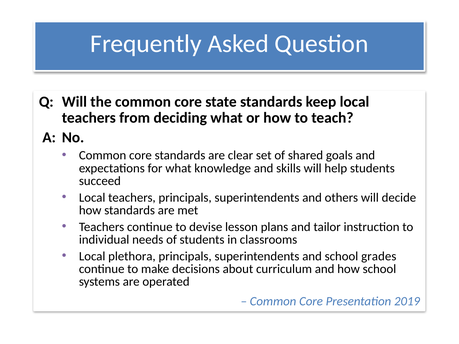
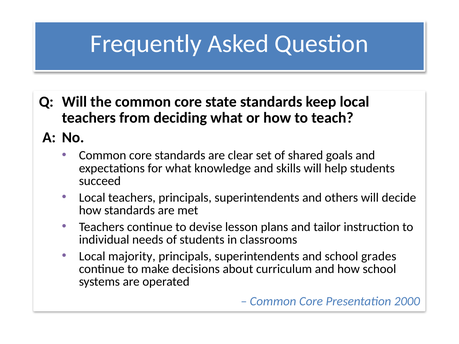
plethora: plethora -> majority
2019: 2019 -> 2000
